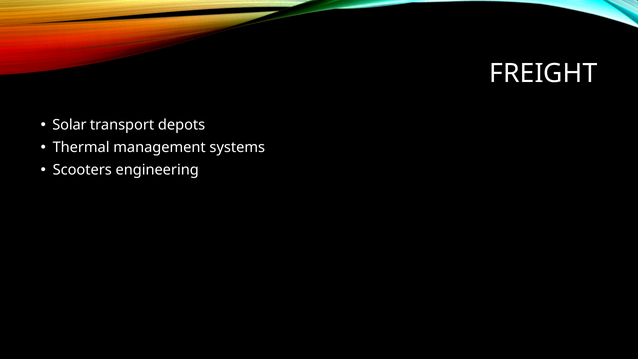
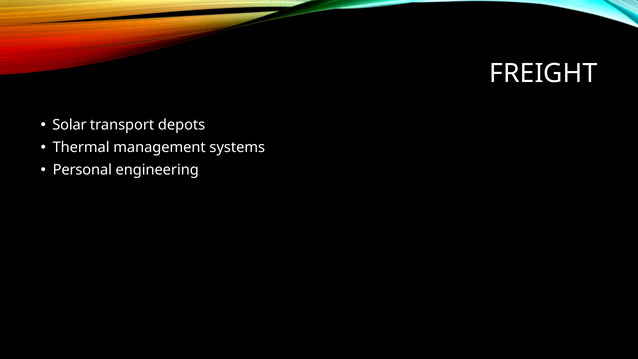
Scooters: Scooters -> Personal
